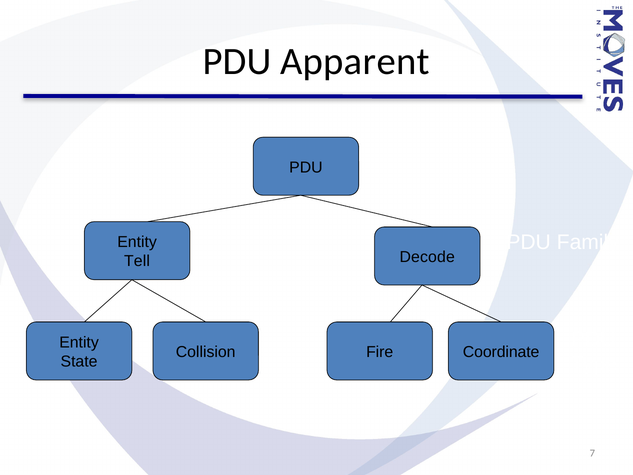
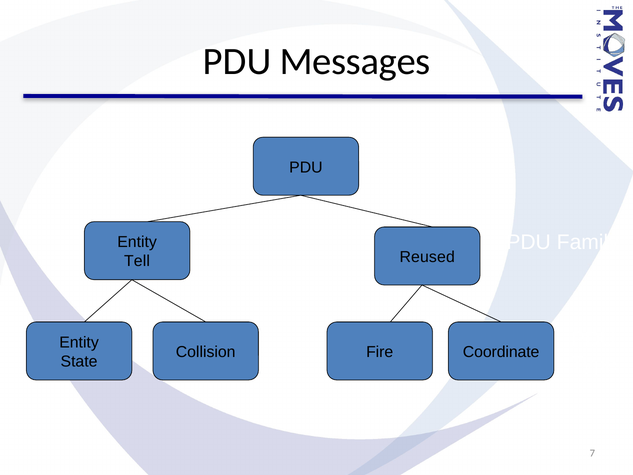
Apparent: Apparent -> Messages
Decode: Decode -> Reused
